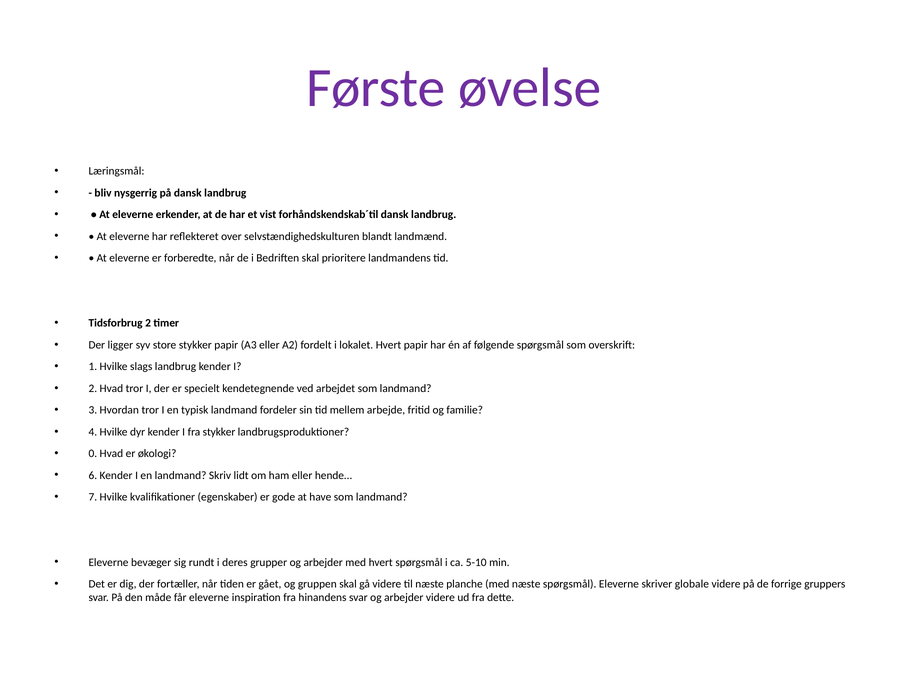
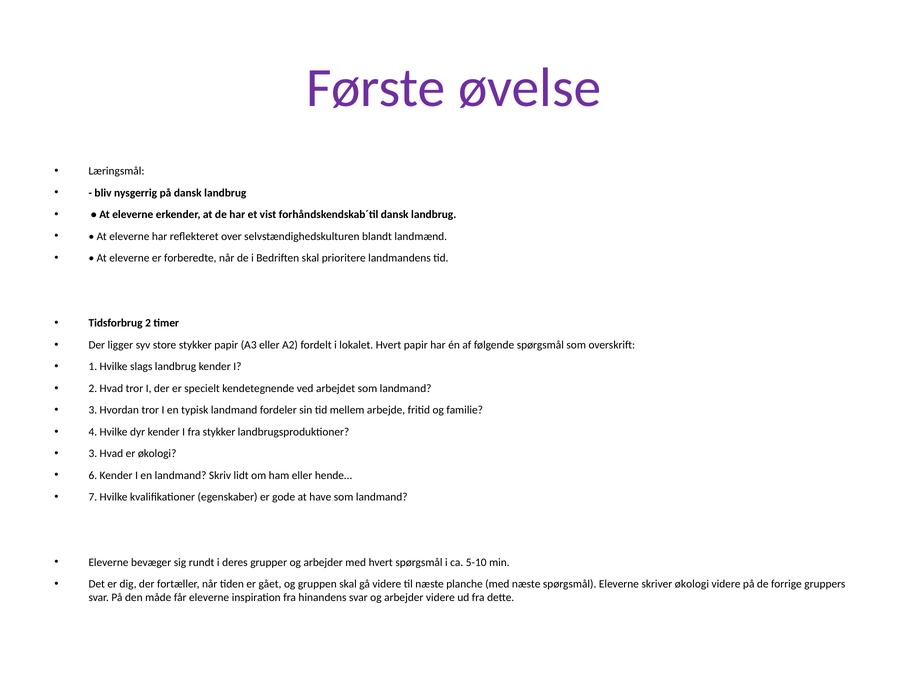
0 at (93, 454): 0 -> 3
skriver globale: globale -> økologi
